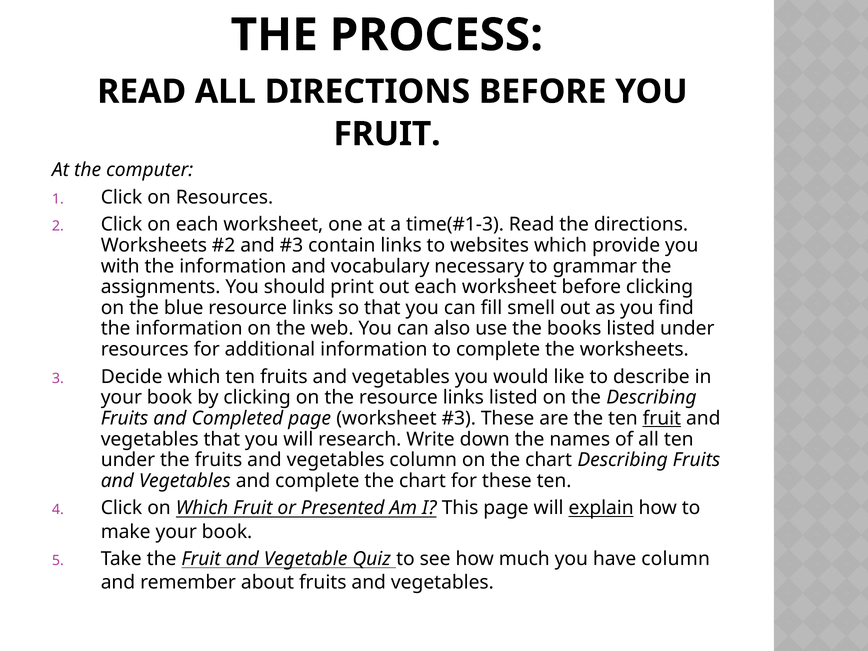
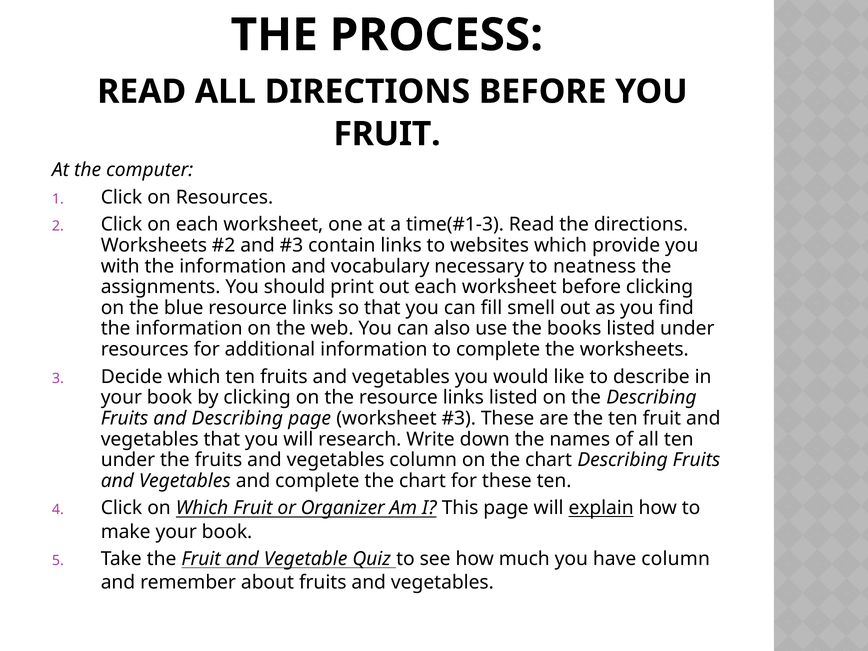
grammar: grammar -> neatness
and Completed: Completed -> Describing
fruit at (662, 418) underline: present -> none
Presented: Presented -> Organizer
